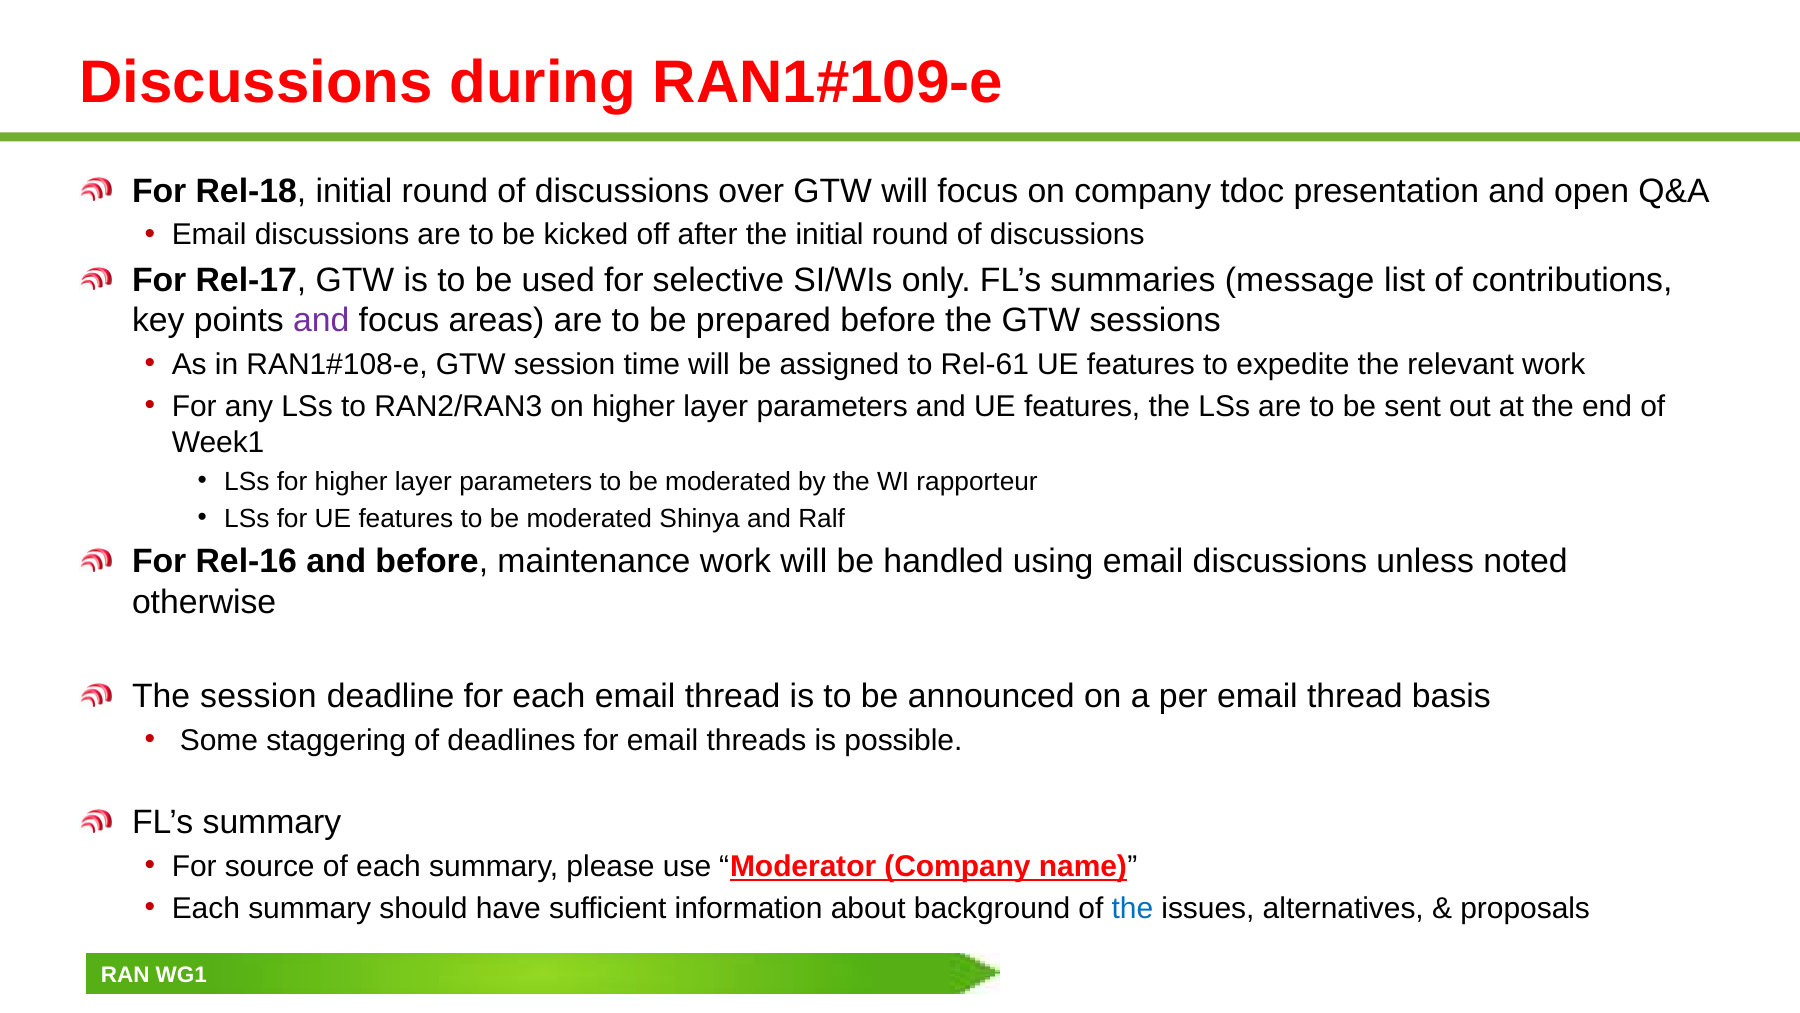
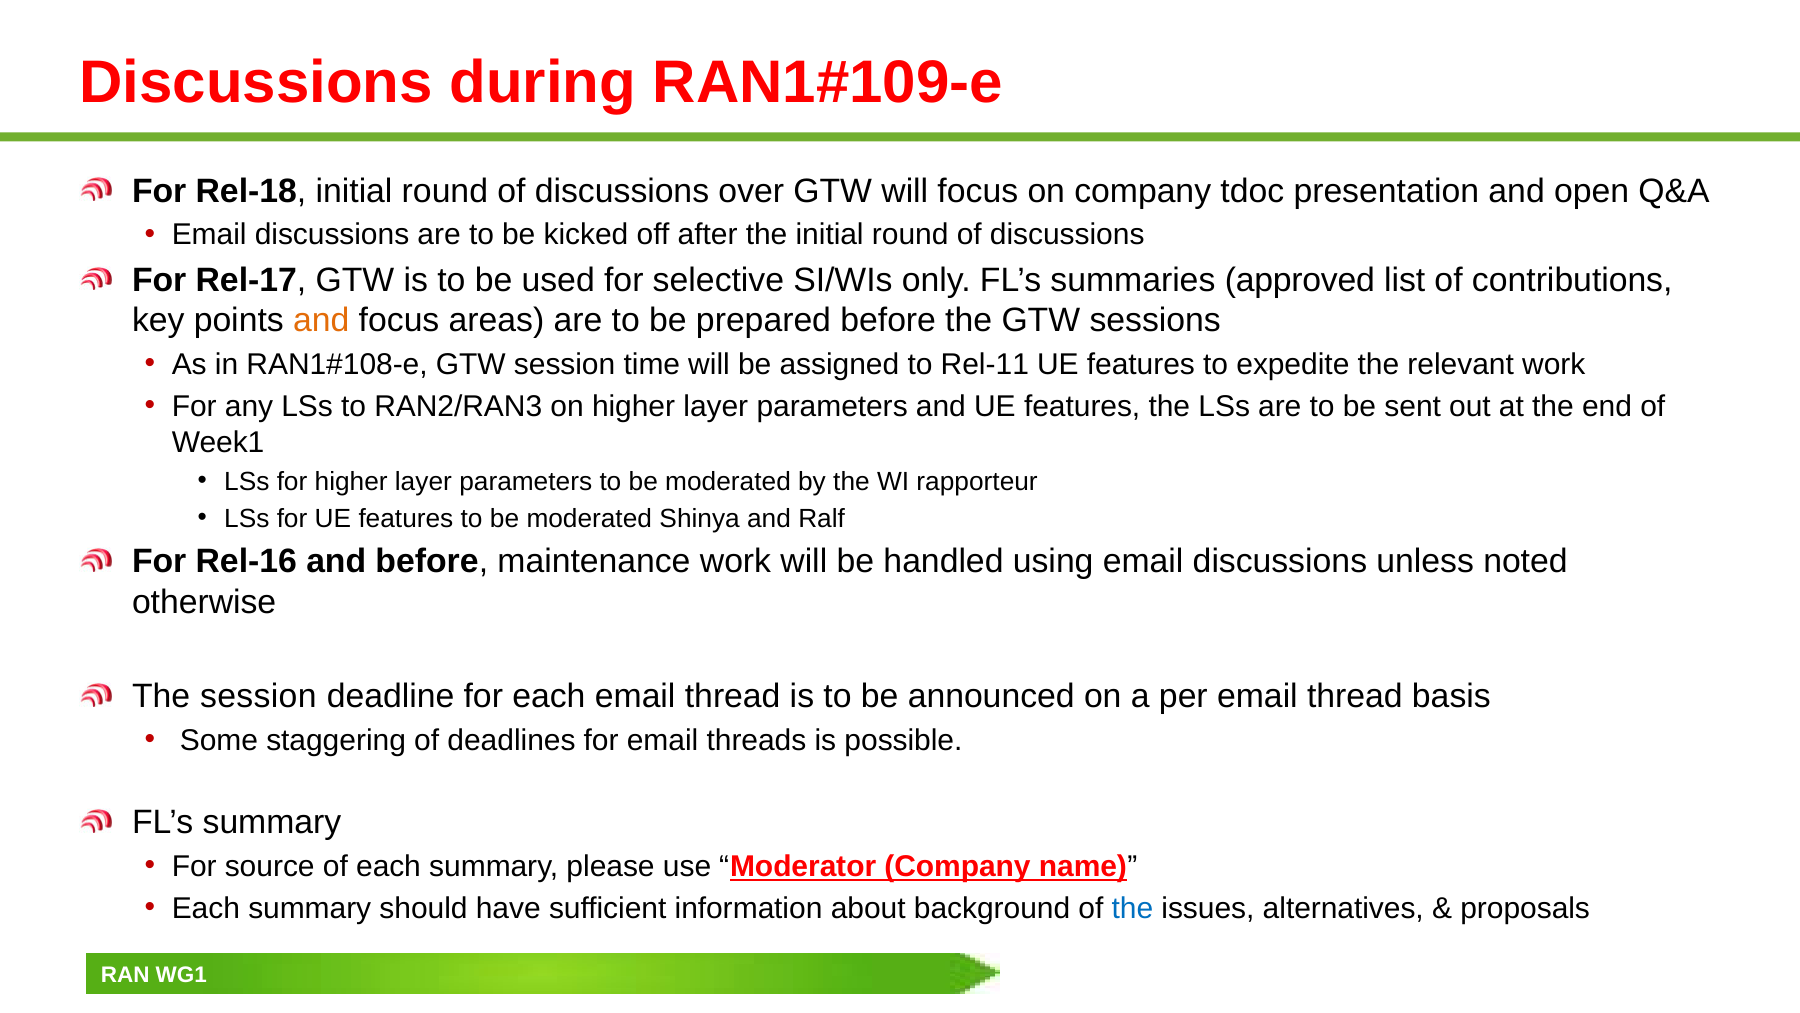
message: message -> approved
and at (321, 321) colour: purple -> orange
Rel-61: Rel-61 -> Rel-11
